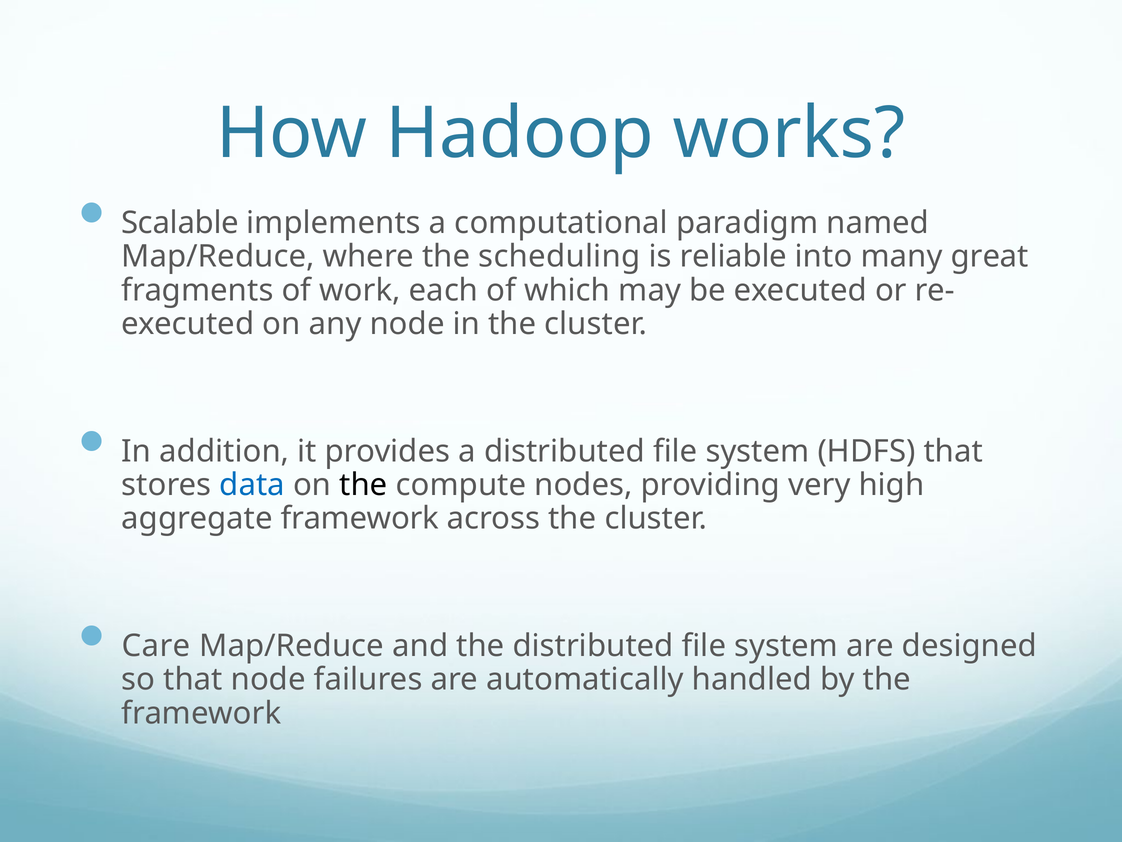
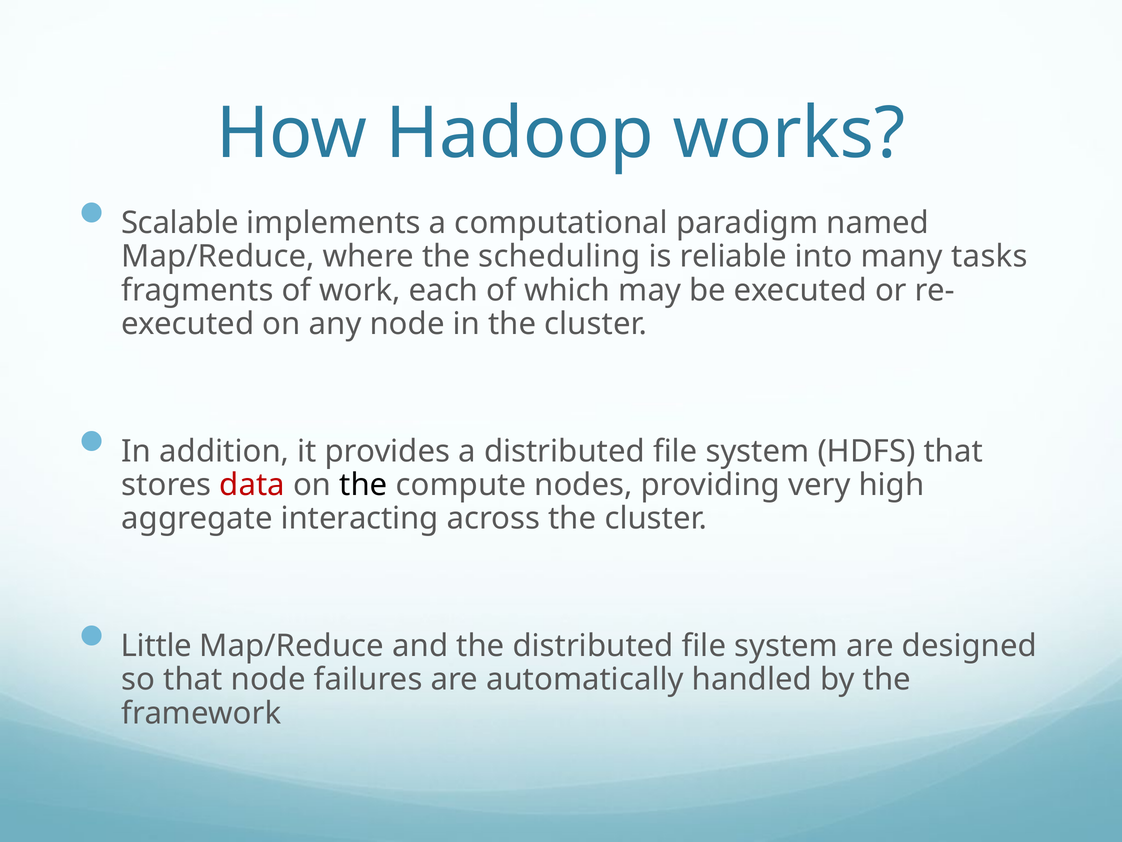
great: great -> tasks
data colour: blue -> red
aggregate framework: framework -> interacting
Care: Care -> Little
